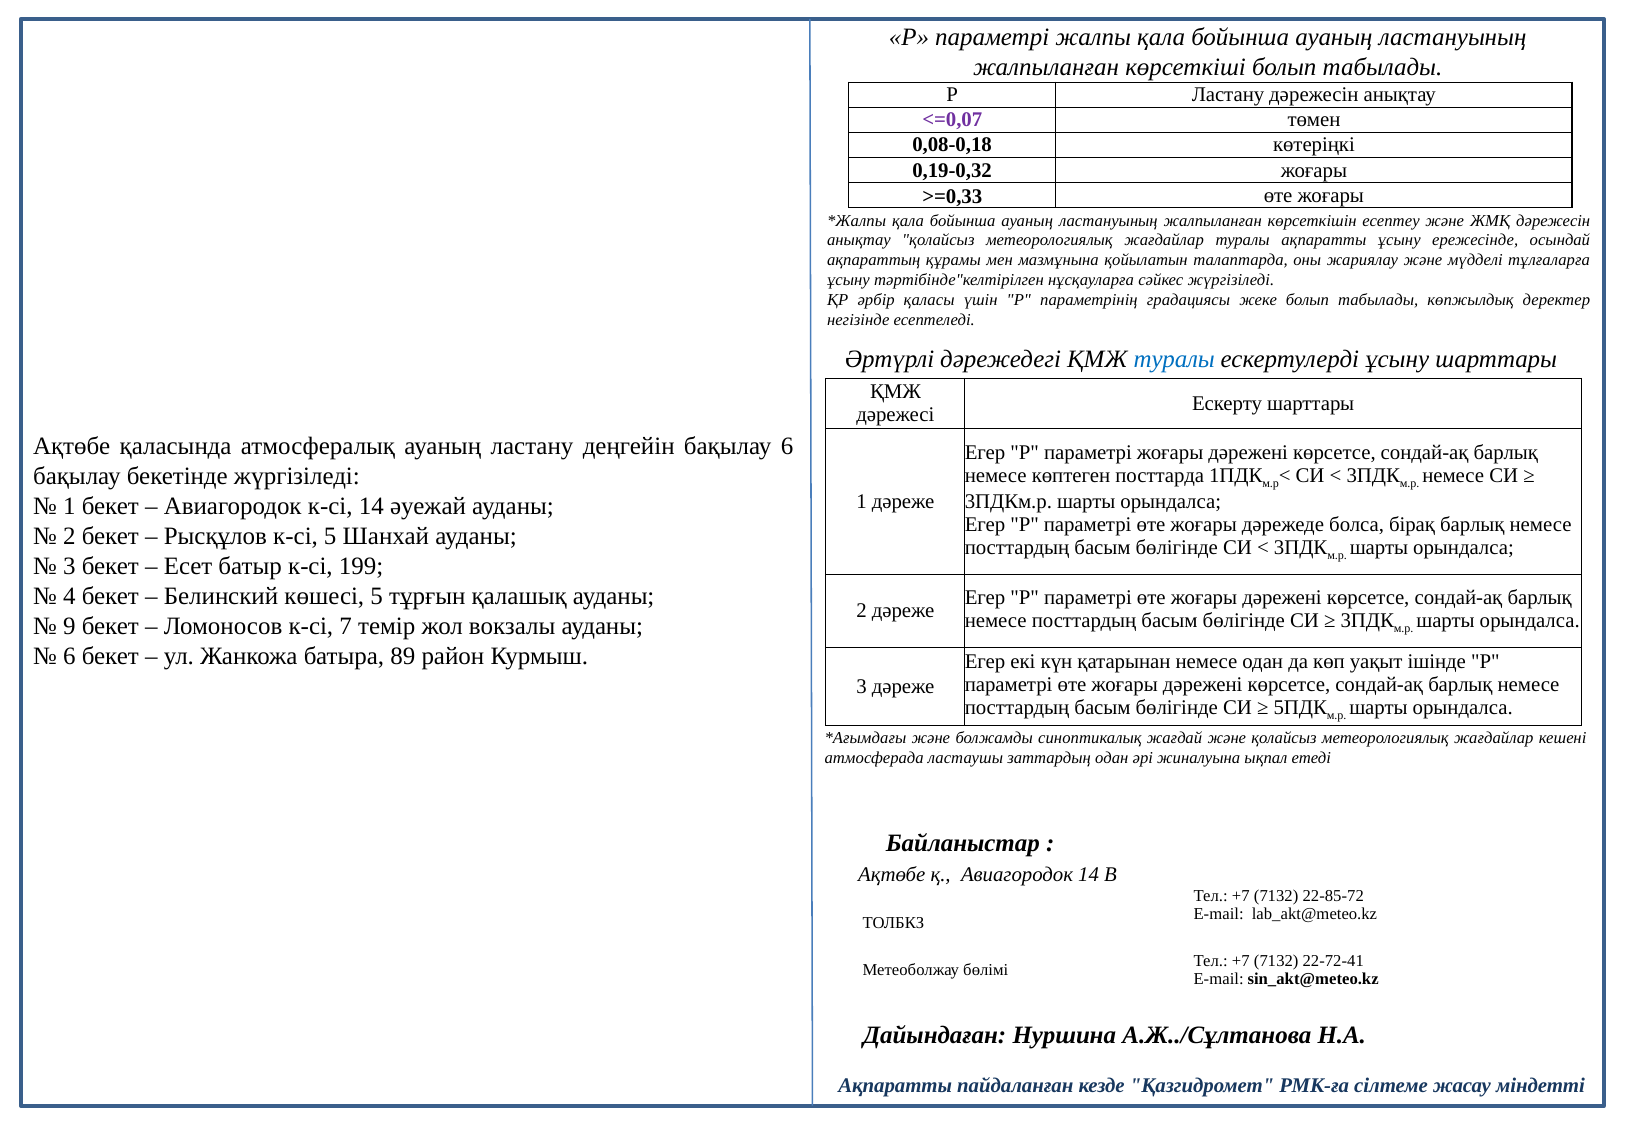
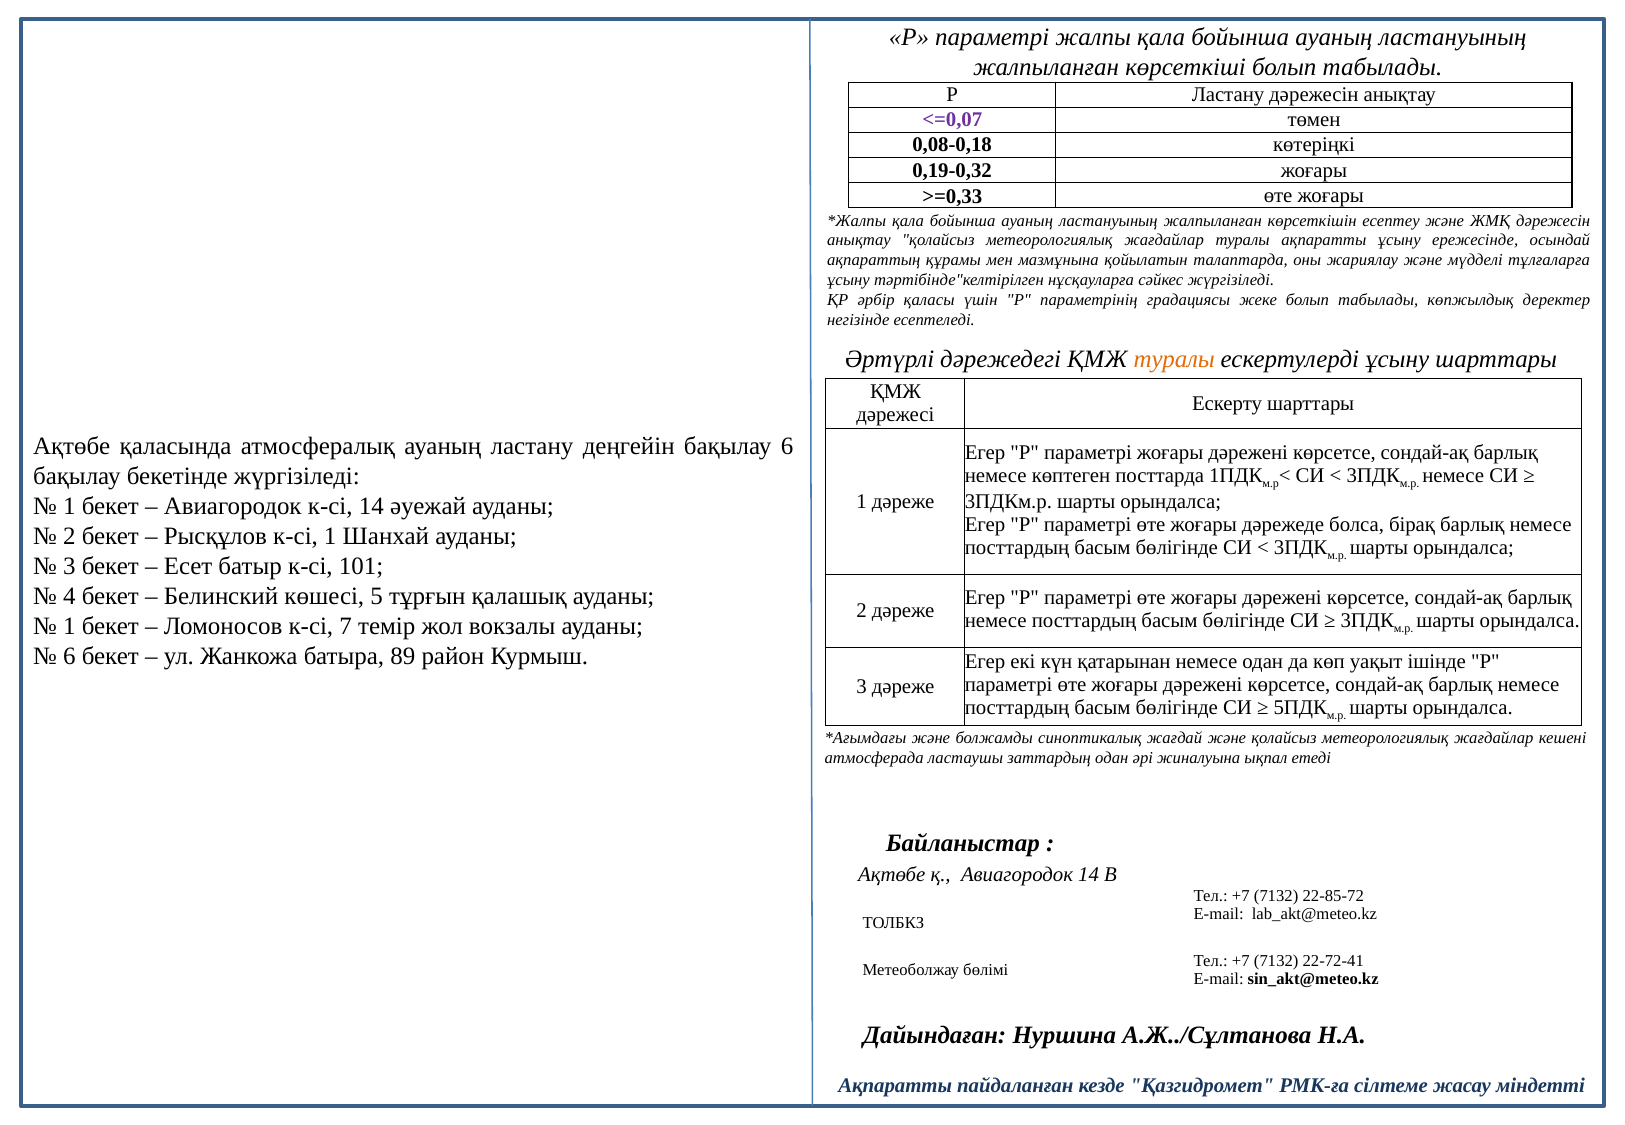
туралы at (1174, 359) colour: blue -> orange
к-сі 5: 5 -> 1
199: 199 -> 101
9 at (69, 627): 9 -> 1
